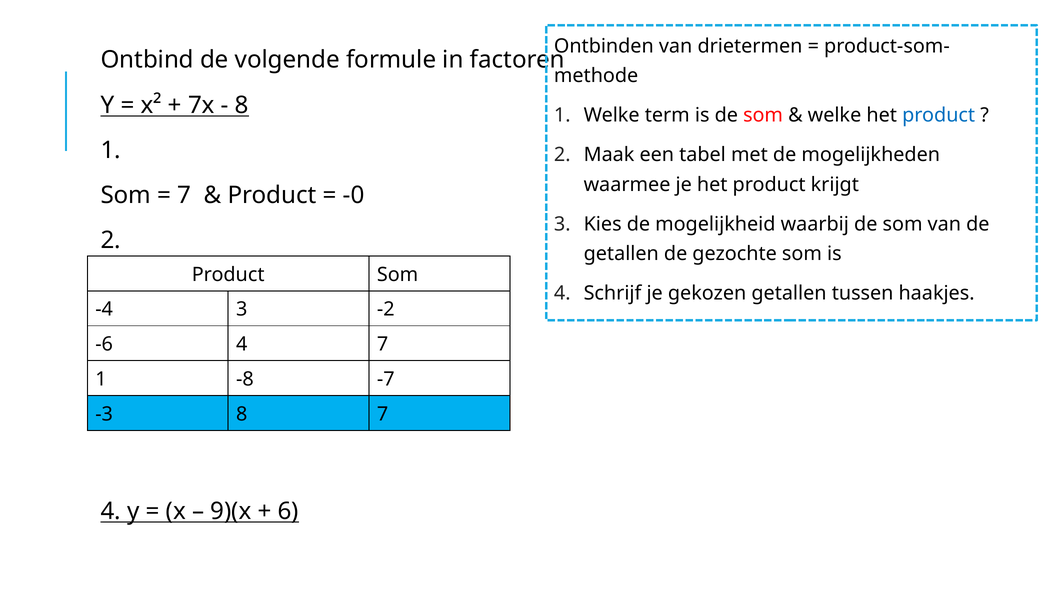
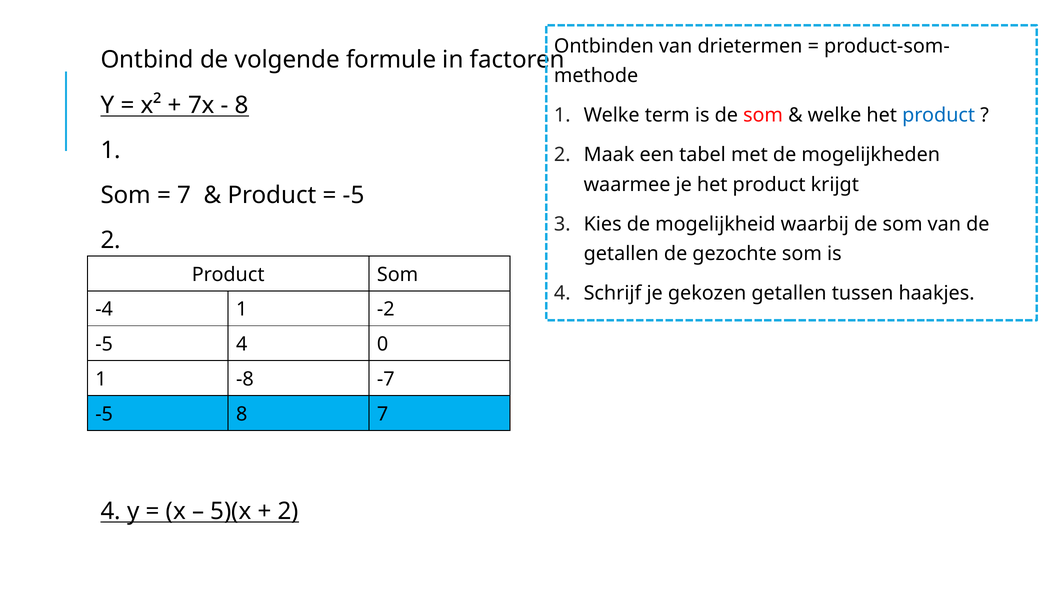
-0 at (354, 195): -0 -> -5
-4 3: 3 -> 1
-6 at (104, 344): -6 -> -5
4 7: 7 -> 0
-3 at (104, 414): -3 -> -5
9)(x: 9)(x -> 5)(x
6 at (288, 511): 6 -> 2
